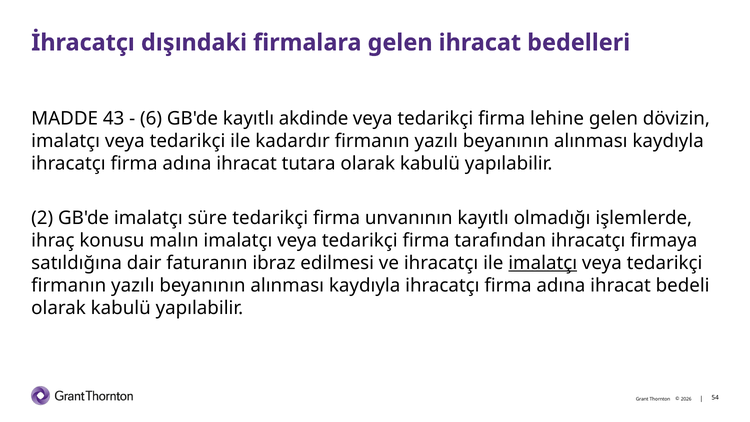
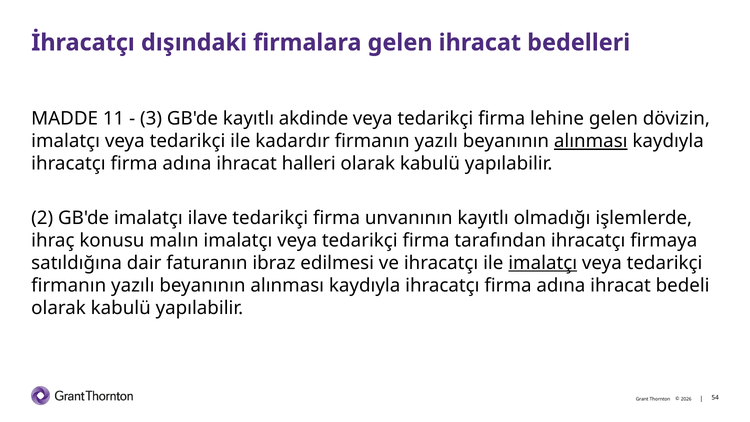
43: 43 -> 11
6: 6 -> 3
alınması at (591, 141) underline: none -> present
tutara: tutara -> halleri
süre: süre -> ilave
